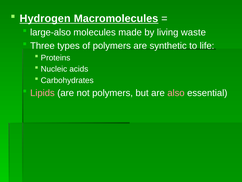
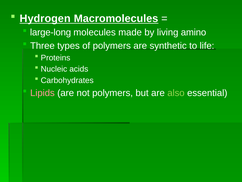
large-also: large-also -> large-long
waste: waste -> amino
also colour: pink -> light green
